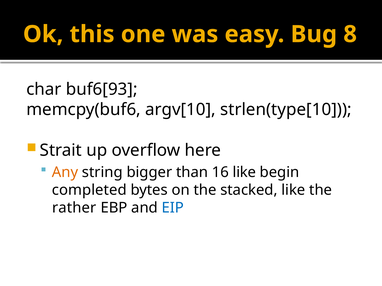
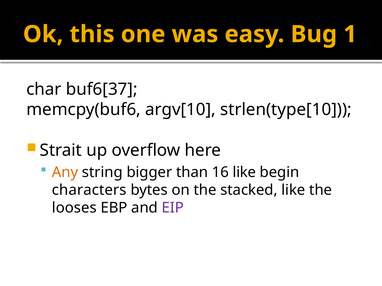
8: 8 -> 1
buf6[93: buf6[93 -> buf6[37
completed: completed -> characters
rather: rather -> looses
EIP colour: blue -> purple
